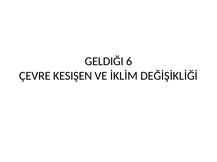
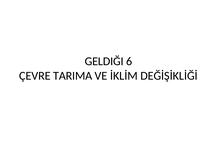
KESIŞEN: KESIŞEN -> TARIMA
